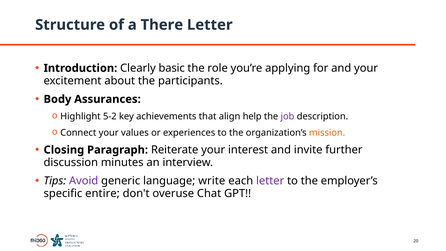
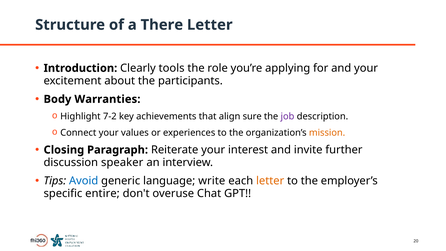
basic: basic -> tools
Assurances: Assurances -> Warranties
5-2: 5-2 -> 7-2
help: help -> sure
minutes: minutes -> speaker
Avoid colour: purple -> blue
letter at (270, 181) colour: purple -> orange
